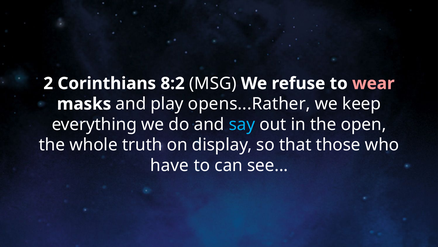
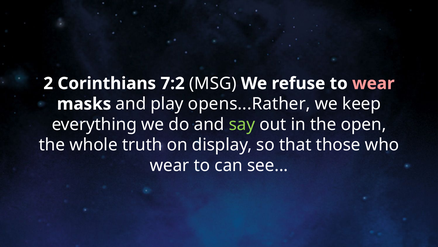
8:2: 8:2 -> 7:2
say colour: light blue -> light green
have at (169, 165): have -> wear
